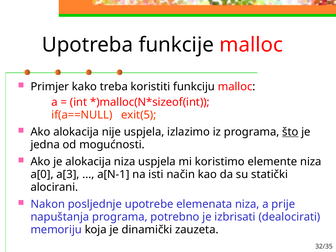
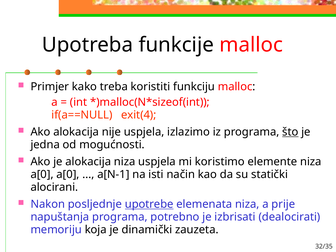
exit(5: exit(5 -> exit(4
a[0 a[3: a[3 -> a[0
upotrebe underline: none -> present
